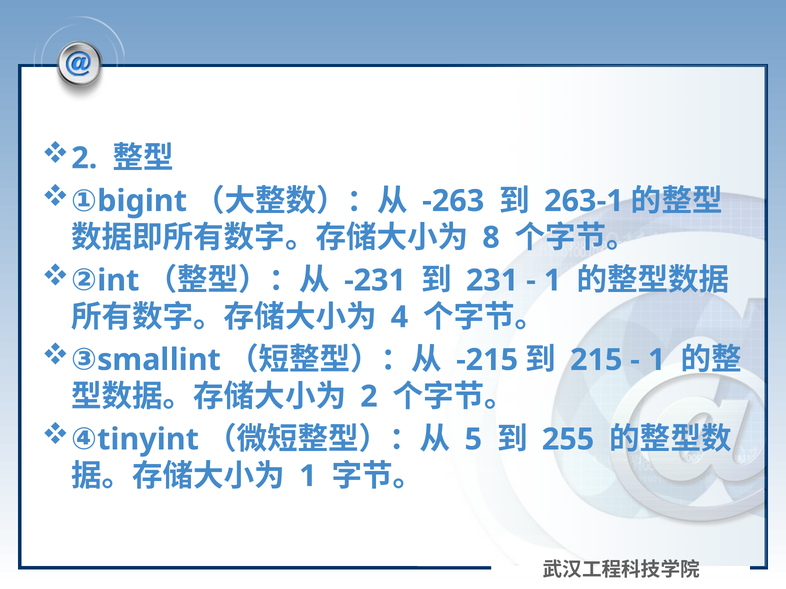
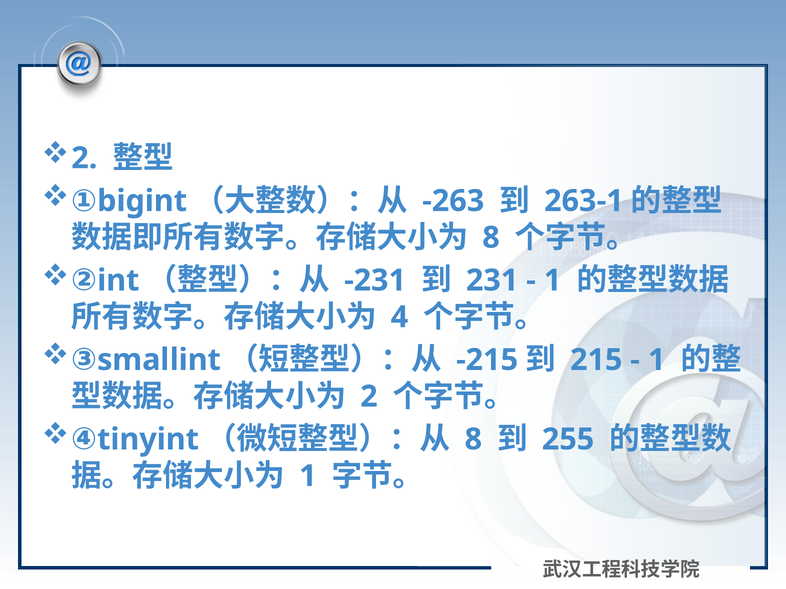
5 at (473, 440): 5 -> 8
